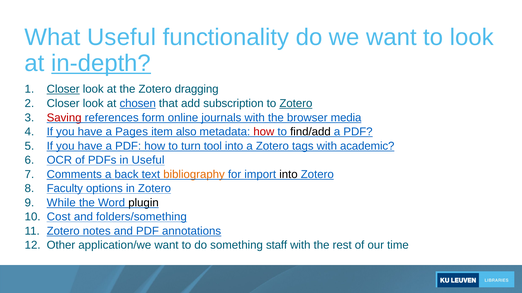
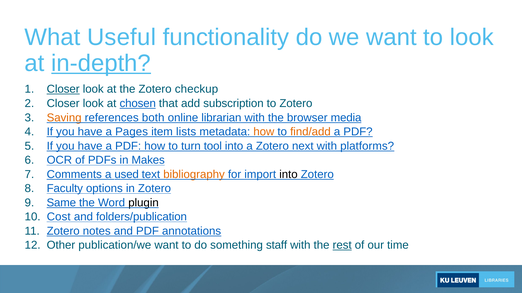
dragging: dragging -> checkup
Zotero at (296, 104) underline: present -> none
Saving colour: red -> orange
form: form -> both
journals: journals -> librarian
also: also -> lists
how at (264, 132) colour: red -> orange
find/add colour: black -> orange
tags: tags -> next
academic: academic -> platforms
in Useful: Useful -> Makes
back: back -> used
While: While -> Same
folders/something: folders/something -> folders/publication
application/we: application/we -> publication/we
rest underline: none -> present
